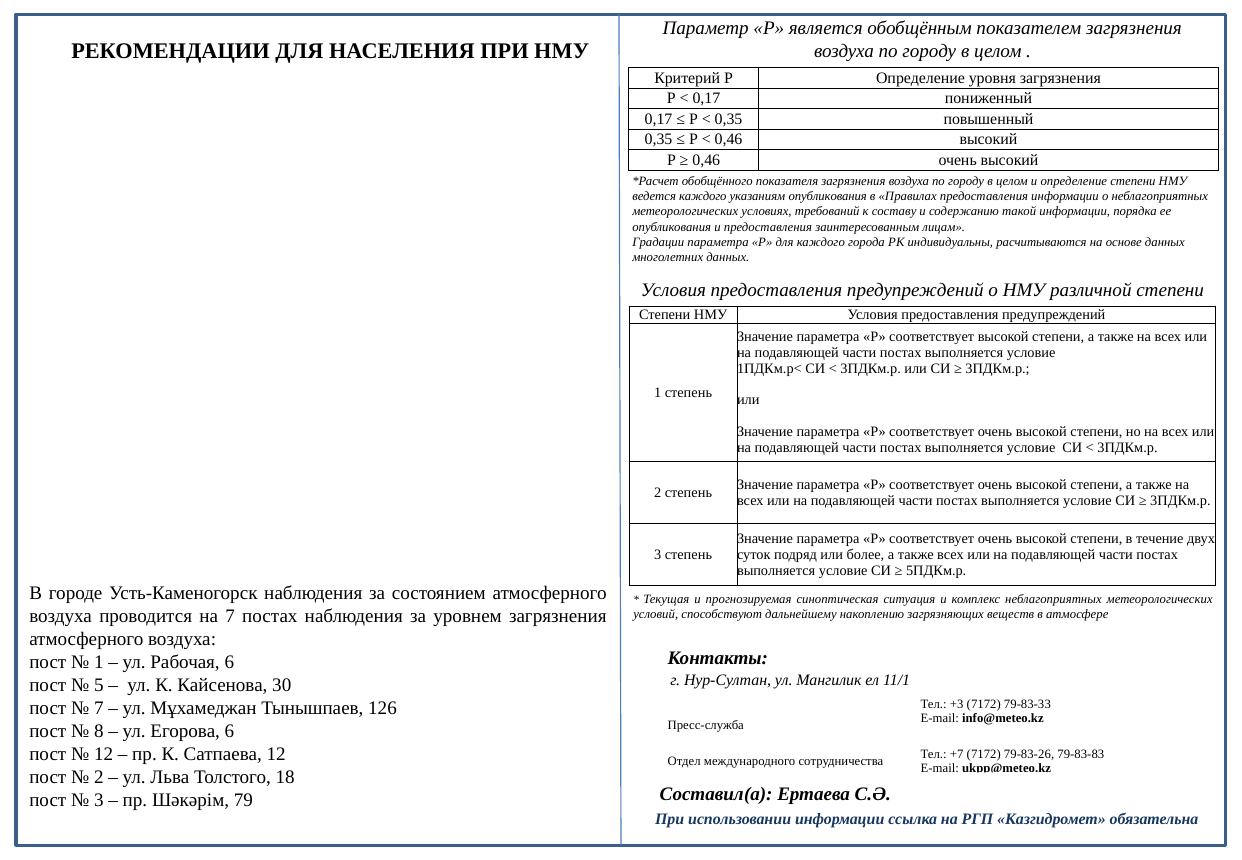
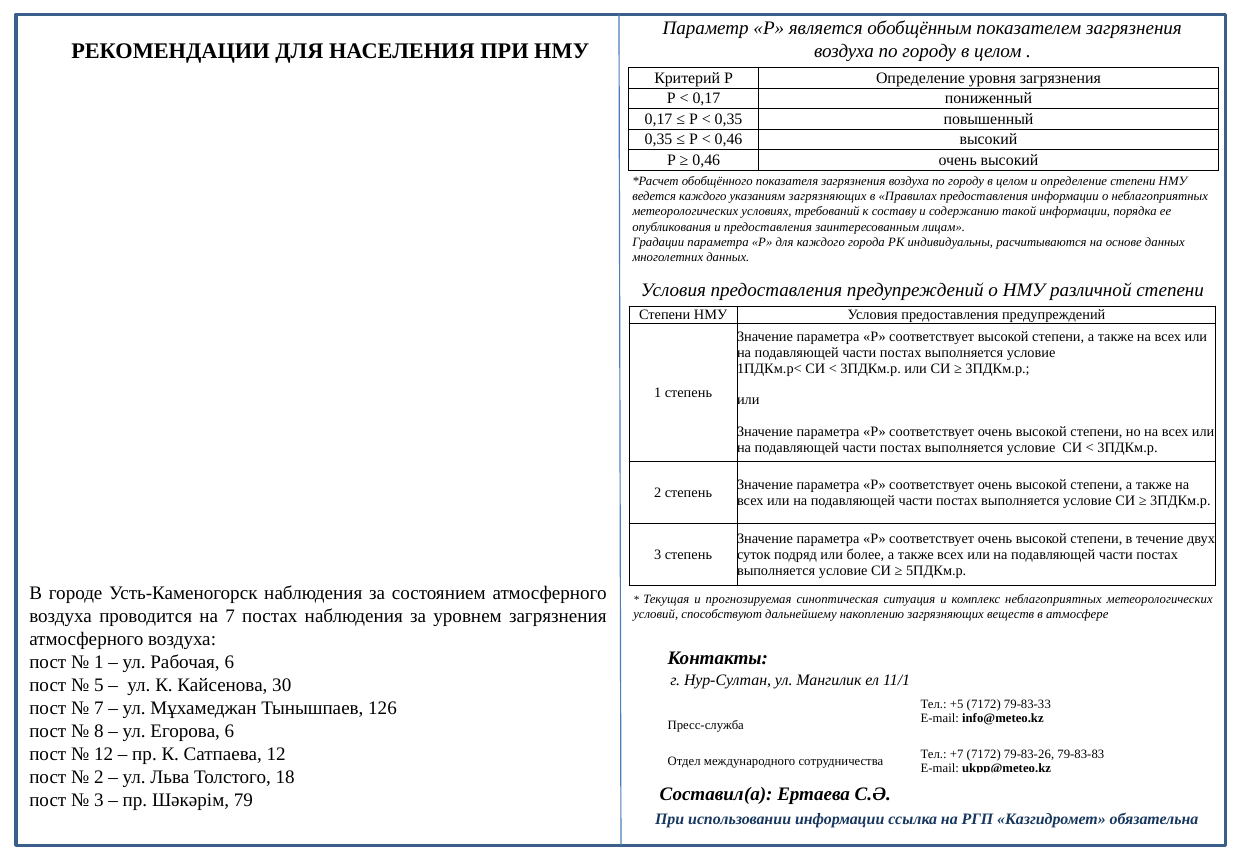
указаниям опубликования: опубликования -> загрязняющих
+3: +3 -> +5
